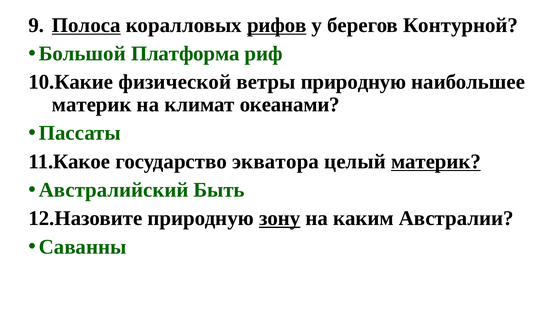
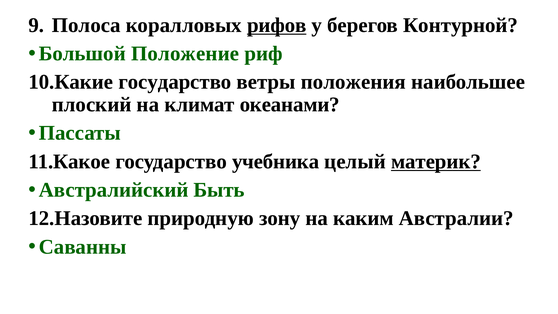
Полоса underline: present -> none
Платформа: Платформа -> Положение
физической at (175, 82): физической -> государство
ветры природную: природную -> положения
материк at (92, 105): материк -> плоский
экватора: экватора -> учебника
зону underline: present -> none
